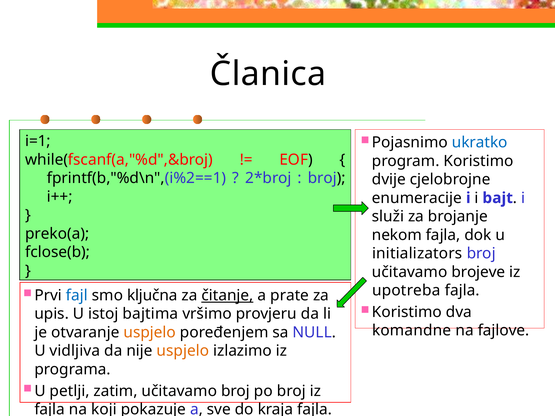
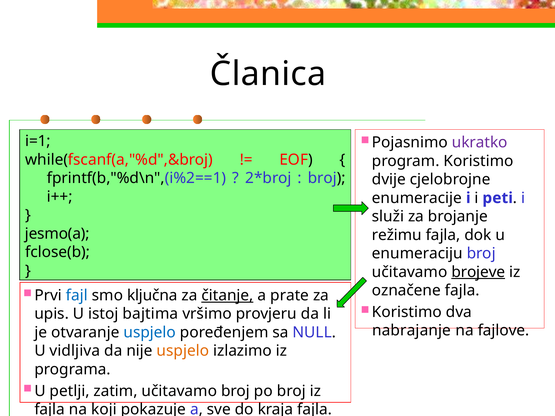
ukratko colour: blue -> purple
bajt: bajt -> peti
preko(a: preko(a -> jesmo(a
nekom: nekom -> režimu
initializators: initializators -> enumeraciju
brojeve underline: none -> present
upotreba: upotreba -> označene
komandne: komandne -> nabrajanje
uspjelo at (150, 333) colour: orange -> blue
